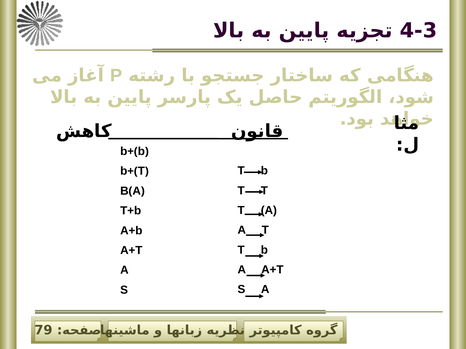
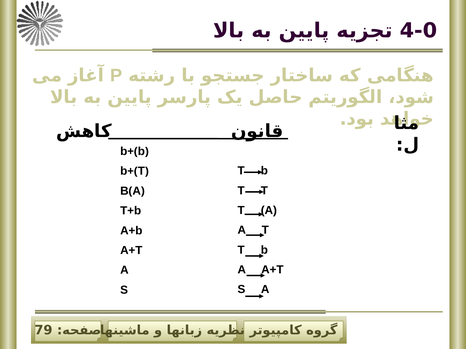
4-3: 4-3 -> 4-0
